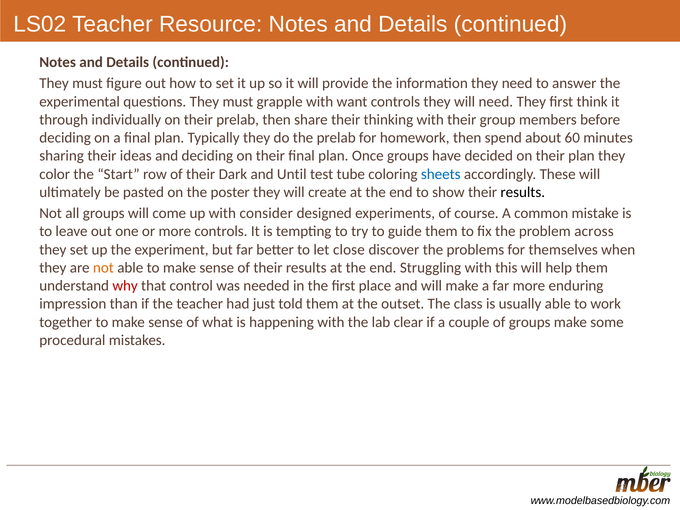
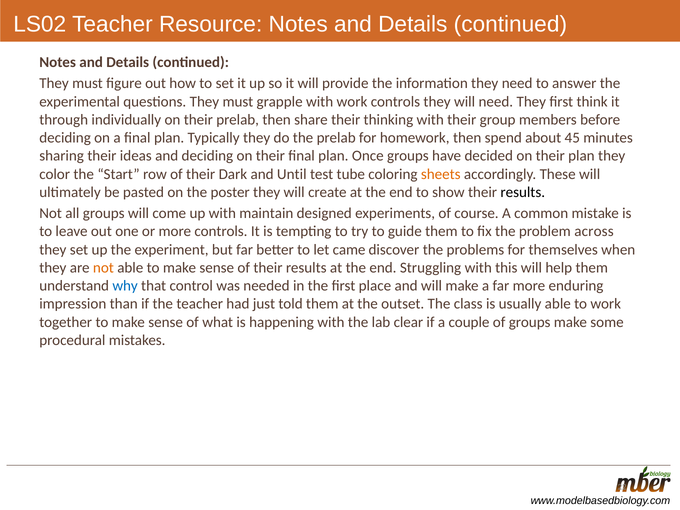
with want: want -> work
60: 60 -> 45
sheets colour: blue -> orange
consider: consider -> maintain
close: close -> came
why colour: red -> blue
